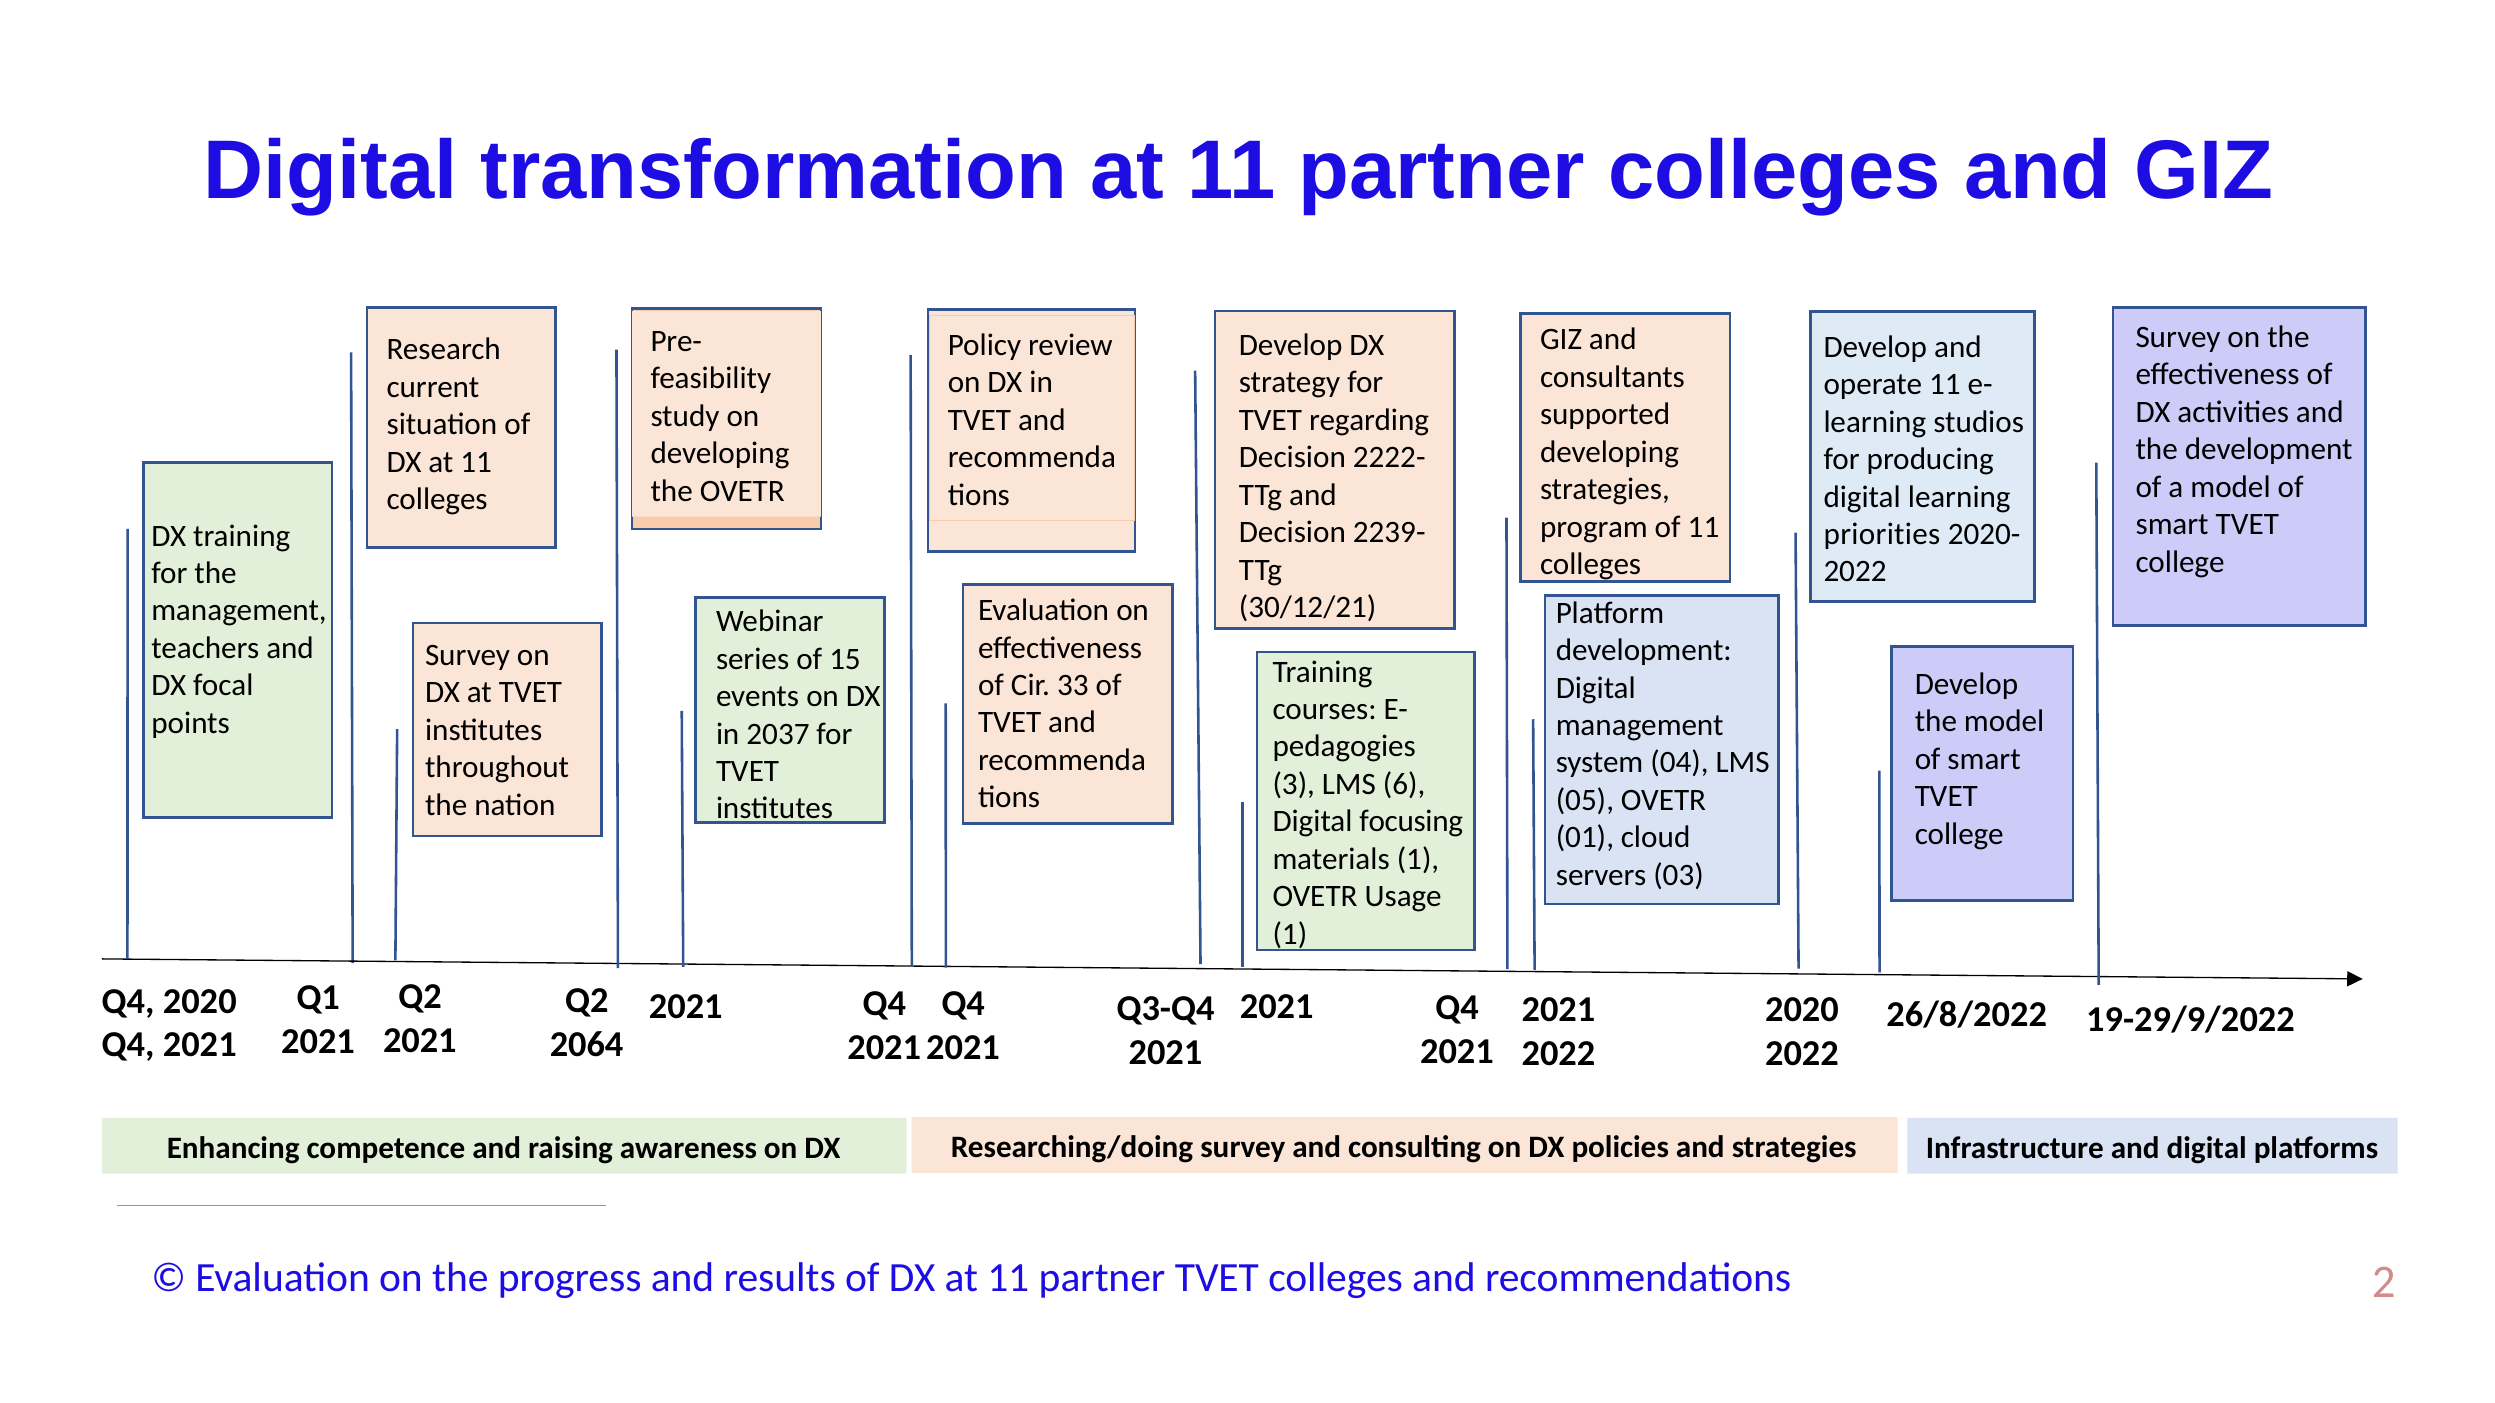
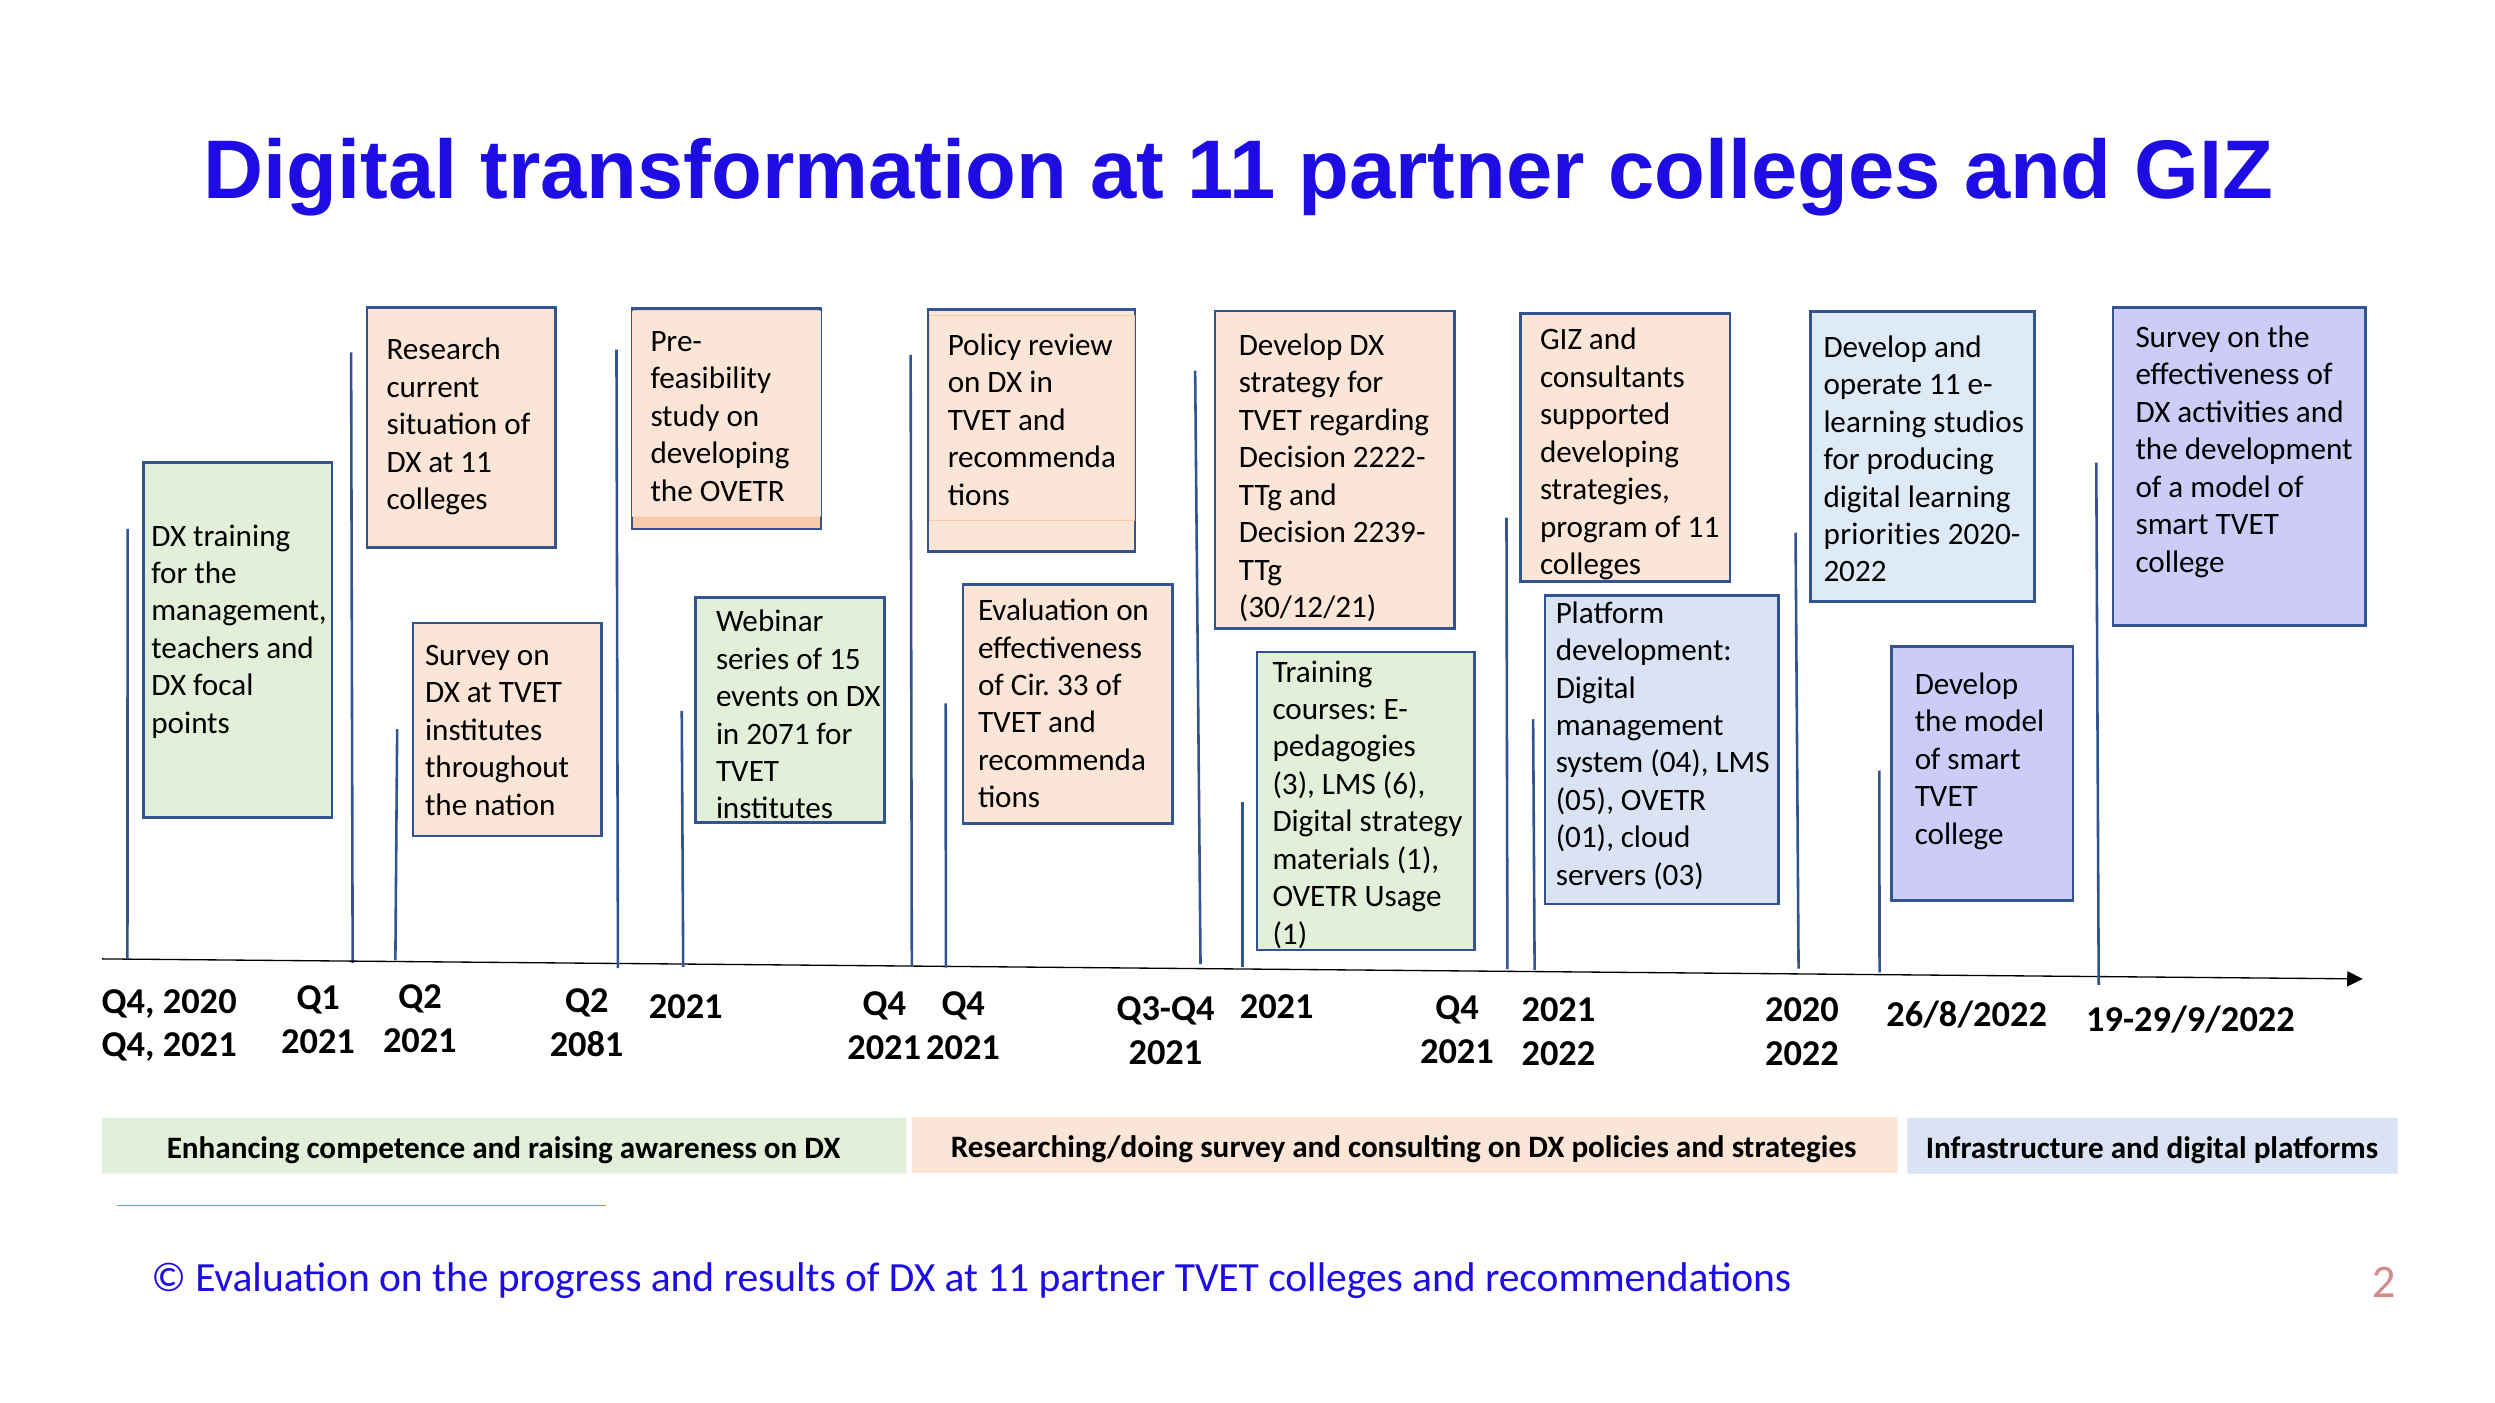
2037: 2037 -> 2071
Digital focusing: focusing -> strategy
2064: 2064 -> 2081
